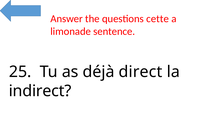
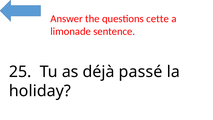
direct: direct -> passé
indirect: indirect -> holiday
